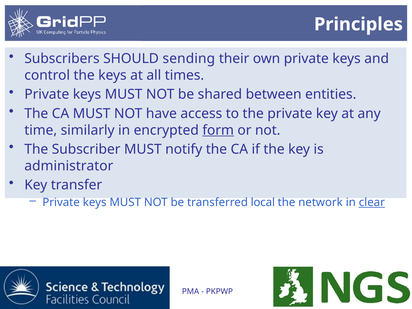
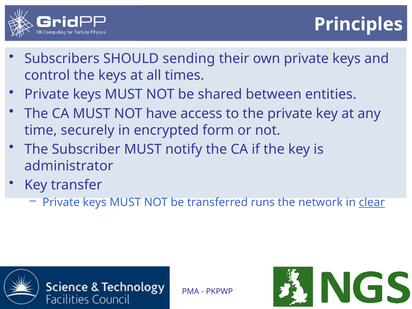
similarly: similarly -> securely
form underline: present -> none
local: local -> runs
